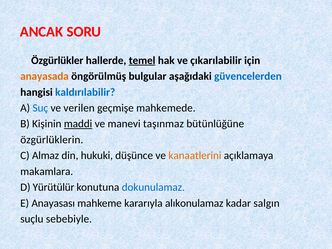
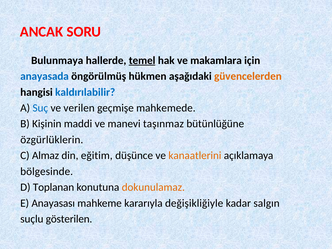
Özgürlükler: Özgürlükler -> Bulunmaya
çıkarılabilir: çıkarılabilir -> makamlara
anayasada colour: orange -> blue
bulgular: bulgular -> hükmen
güvencelerden colour: blue -> orange
maddi underline: present -> none
hukuki: hukuki -> eğitim
makamlara: makamlara -> bölgesinde
Yürütülür: Yürütülür -> Toplanan
dokunulamaz colour: blue -> orange
alıkonulamaz: alıkonulamaz -> değişikliğiyle
sebebiyle: sebebiyle -> gösterilen
